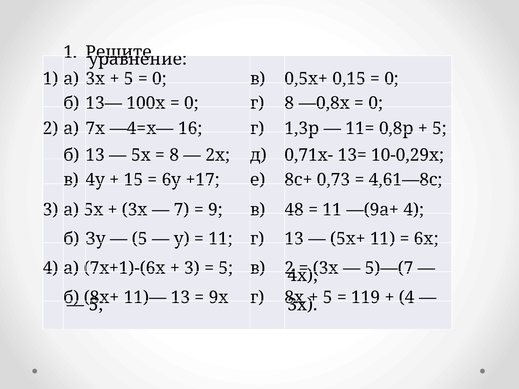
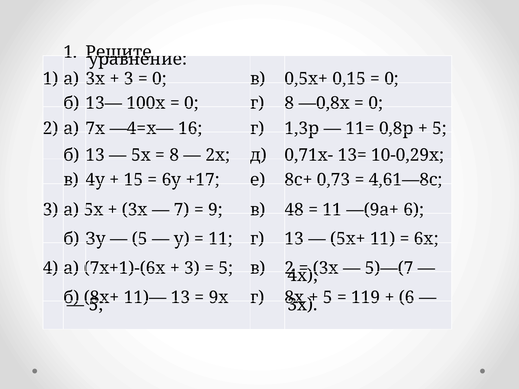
5 at (129, 79): 5 -> 3
—(9а+ 4: 4 -> 6
4 at (407, 298): 4 -> 6
